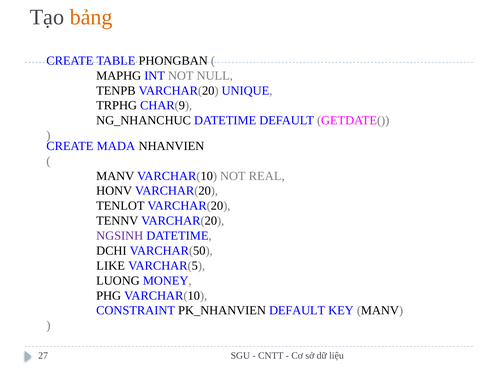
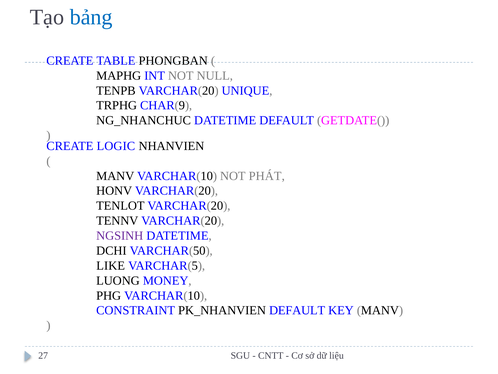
bảng colour: orange -> blue
MADA: MADA -> LOGIC
REAL: REAL -> PHÁT
